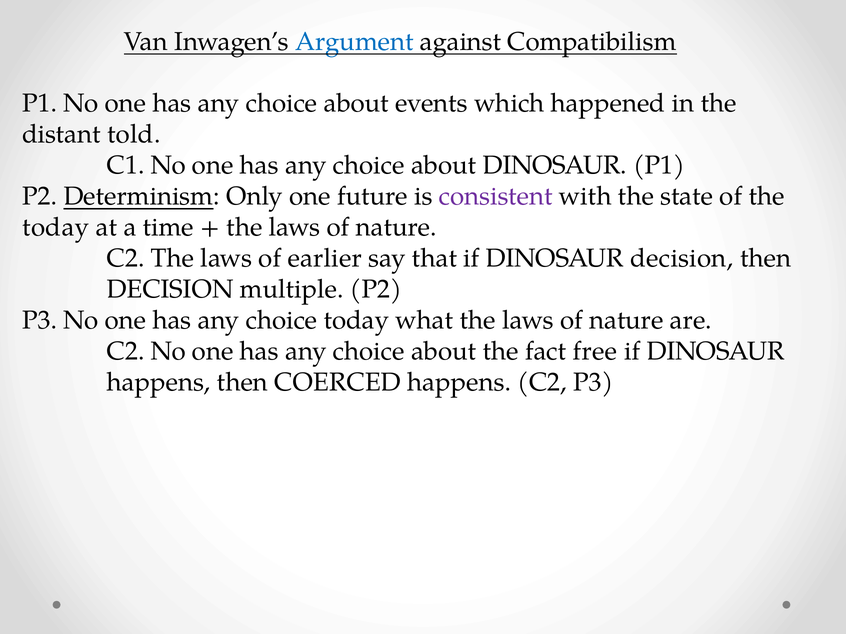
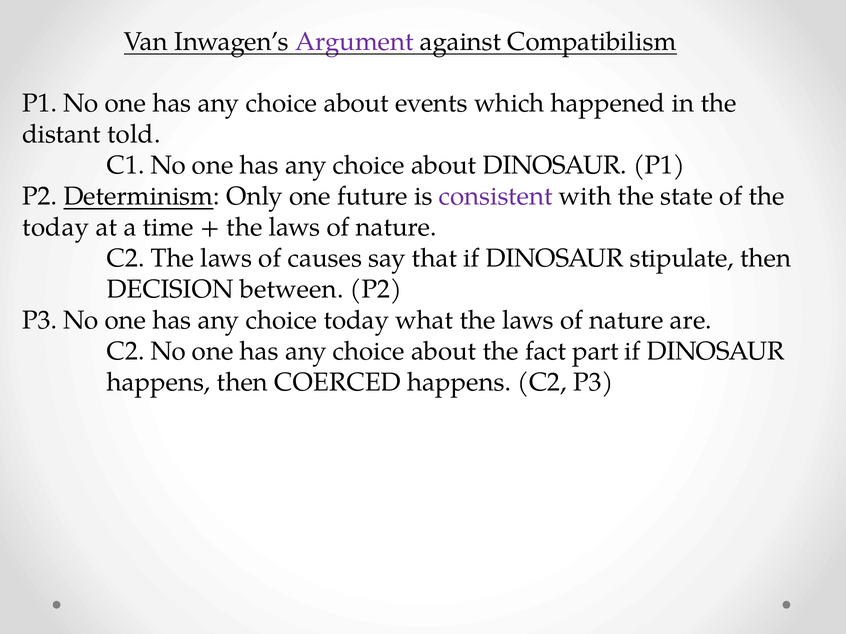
Argument colour: blue -> purple
earlier: earlier -> causes
DINOSAUR decision: decision -> stipulate
multiple: multiple -> between
free: free -> part
